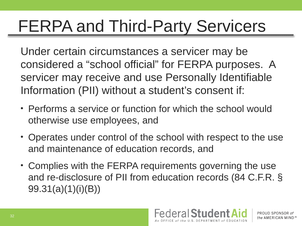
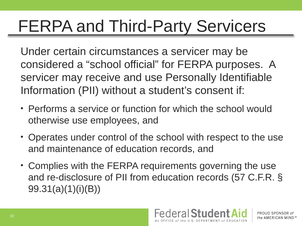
84: 84 -> 57
